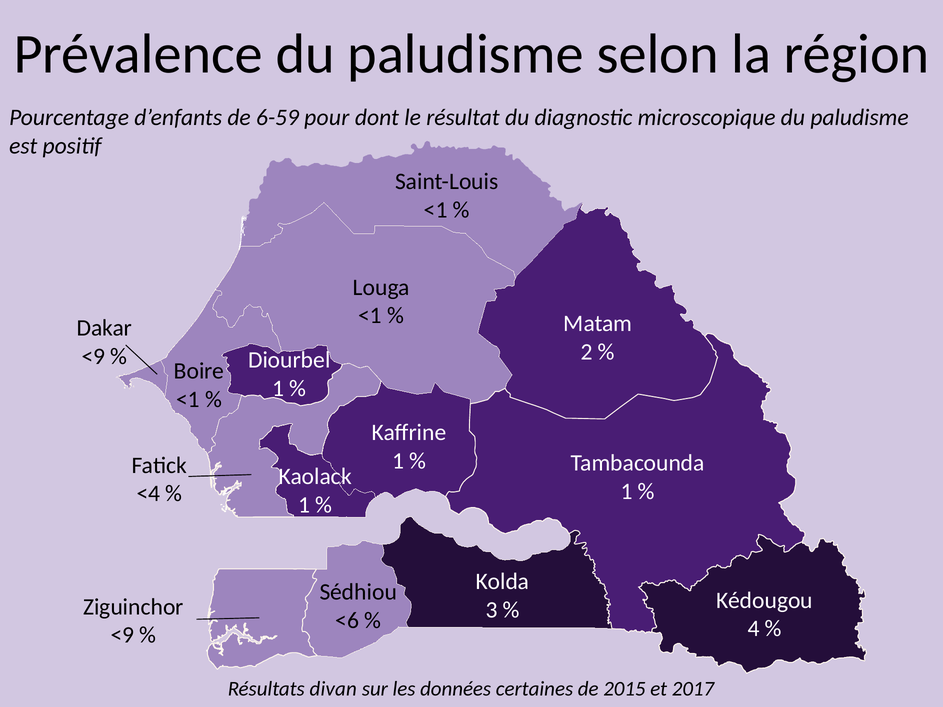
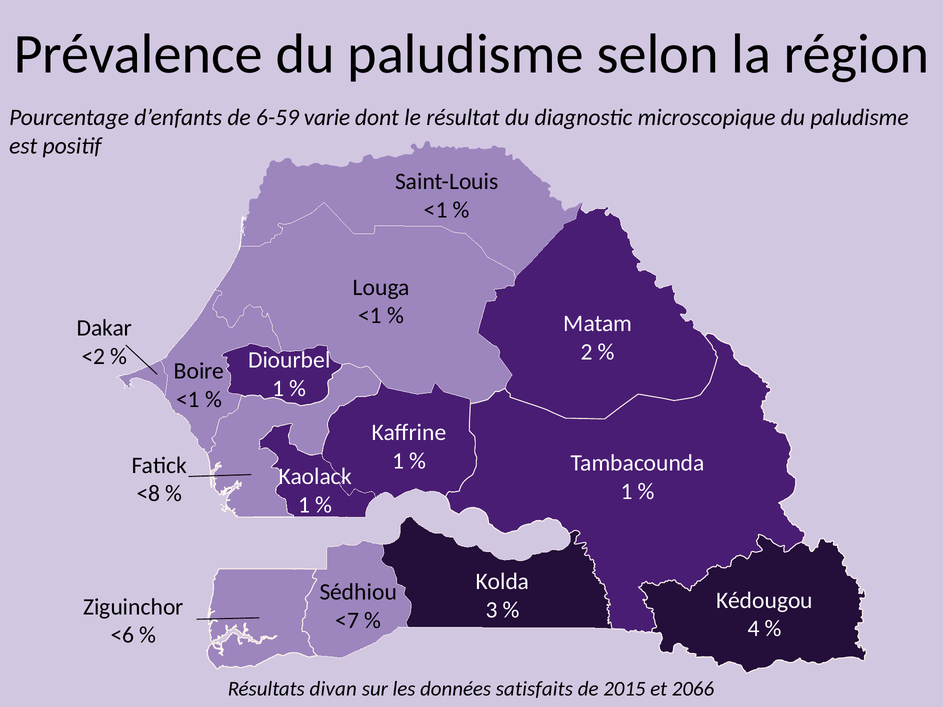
pour: pour -> varie
<9 at (93, 356): <9 -> <2
<4: <4 -> <8
<6: <6 -> <7
<9 at (122, 635): <9 -> <6
certaines: certaines -> satisfaits
2017: 2017 -> 2066
